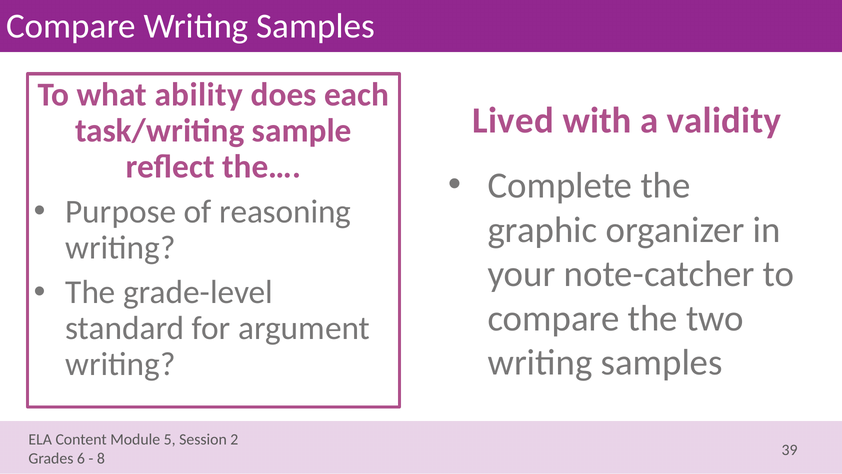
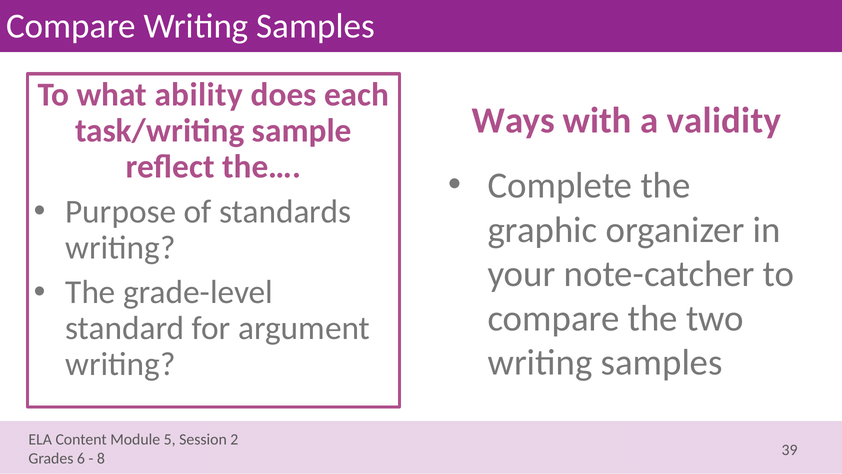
Lived: Lived -> Ways
reasoning: reasoning -> standards
